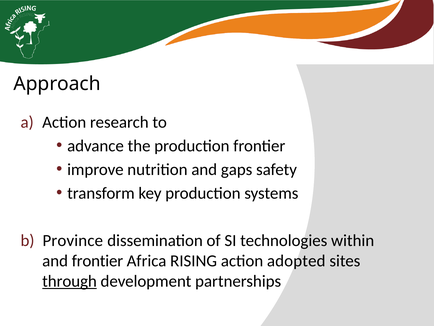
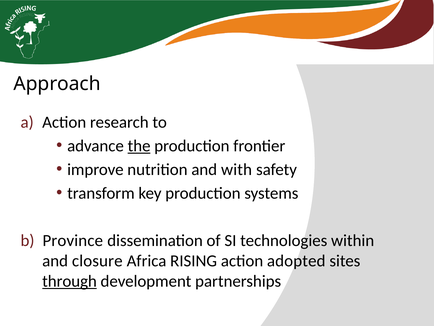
the underline: none -> present
gaps: gaps -> with
and frontier: frontier -> closure
